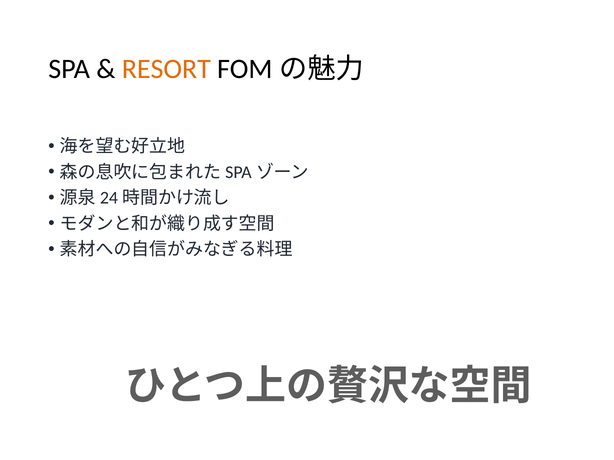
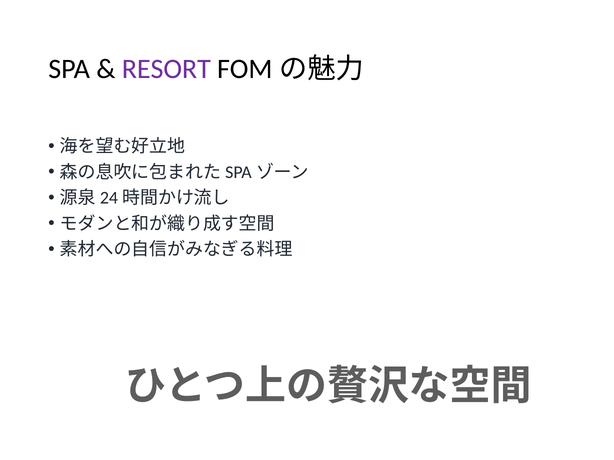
RESORT colour: orange -> purple
